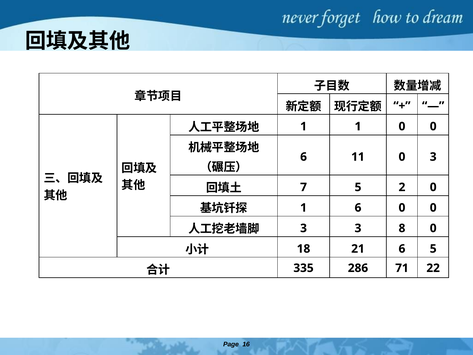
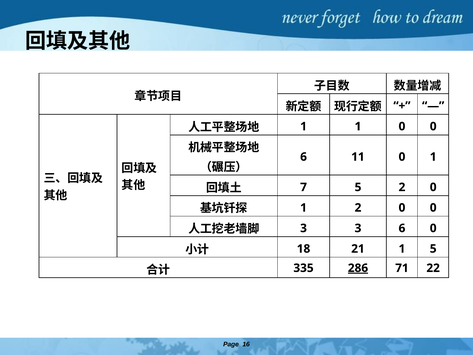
0 3: 3 -> 1
1 6: 6 -> 2
3 8: 8 -> 6
21 6: 6 -> 1
286 underline: none -> present
